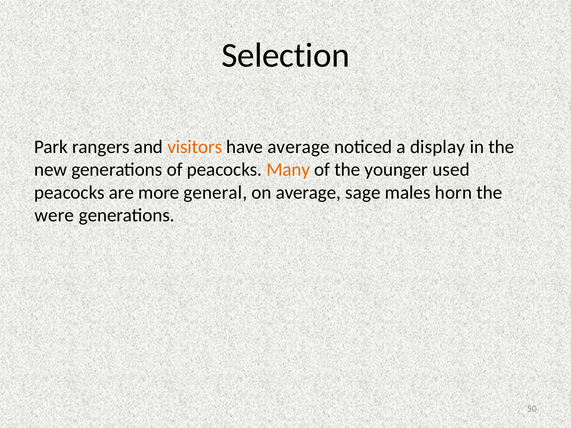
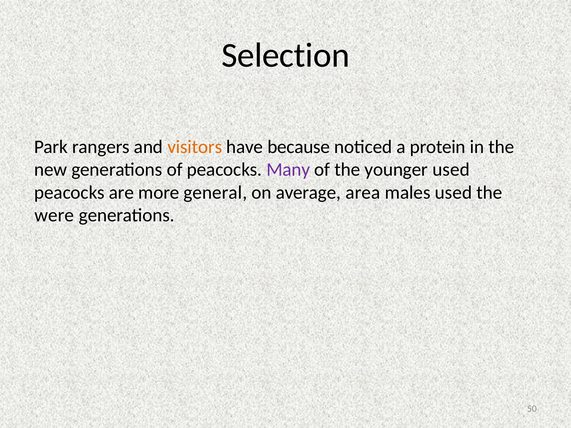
have average: average -> because
display: display -> protein
Many colour: orange -> purple
sage: sage -> area
males horn: horn -> used
